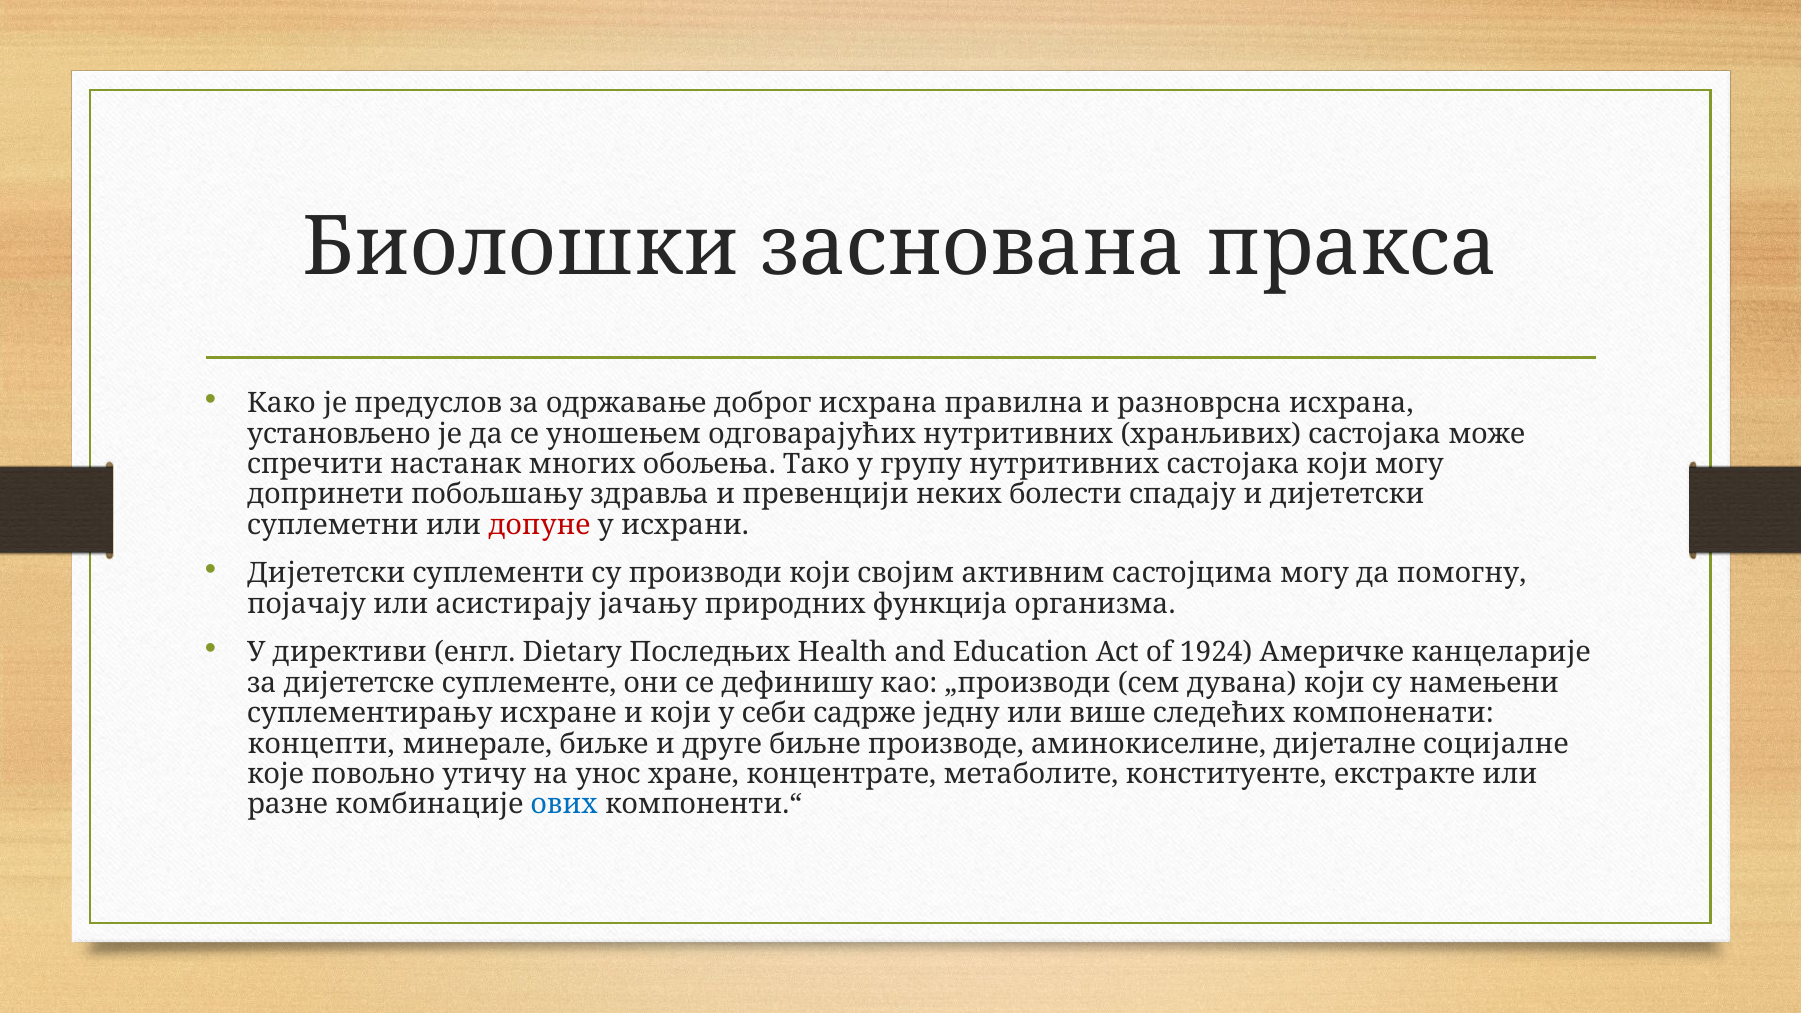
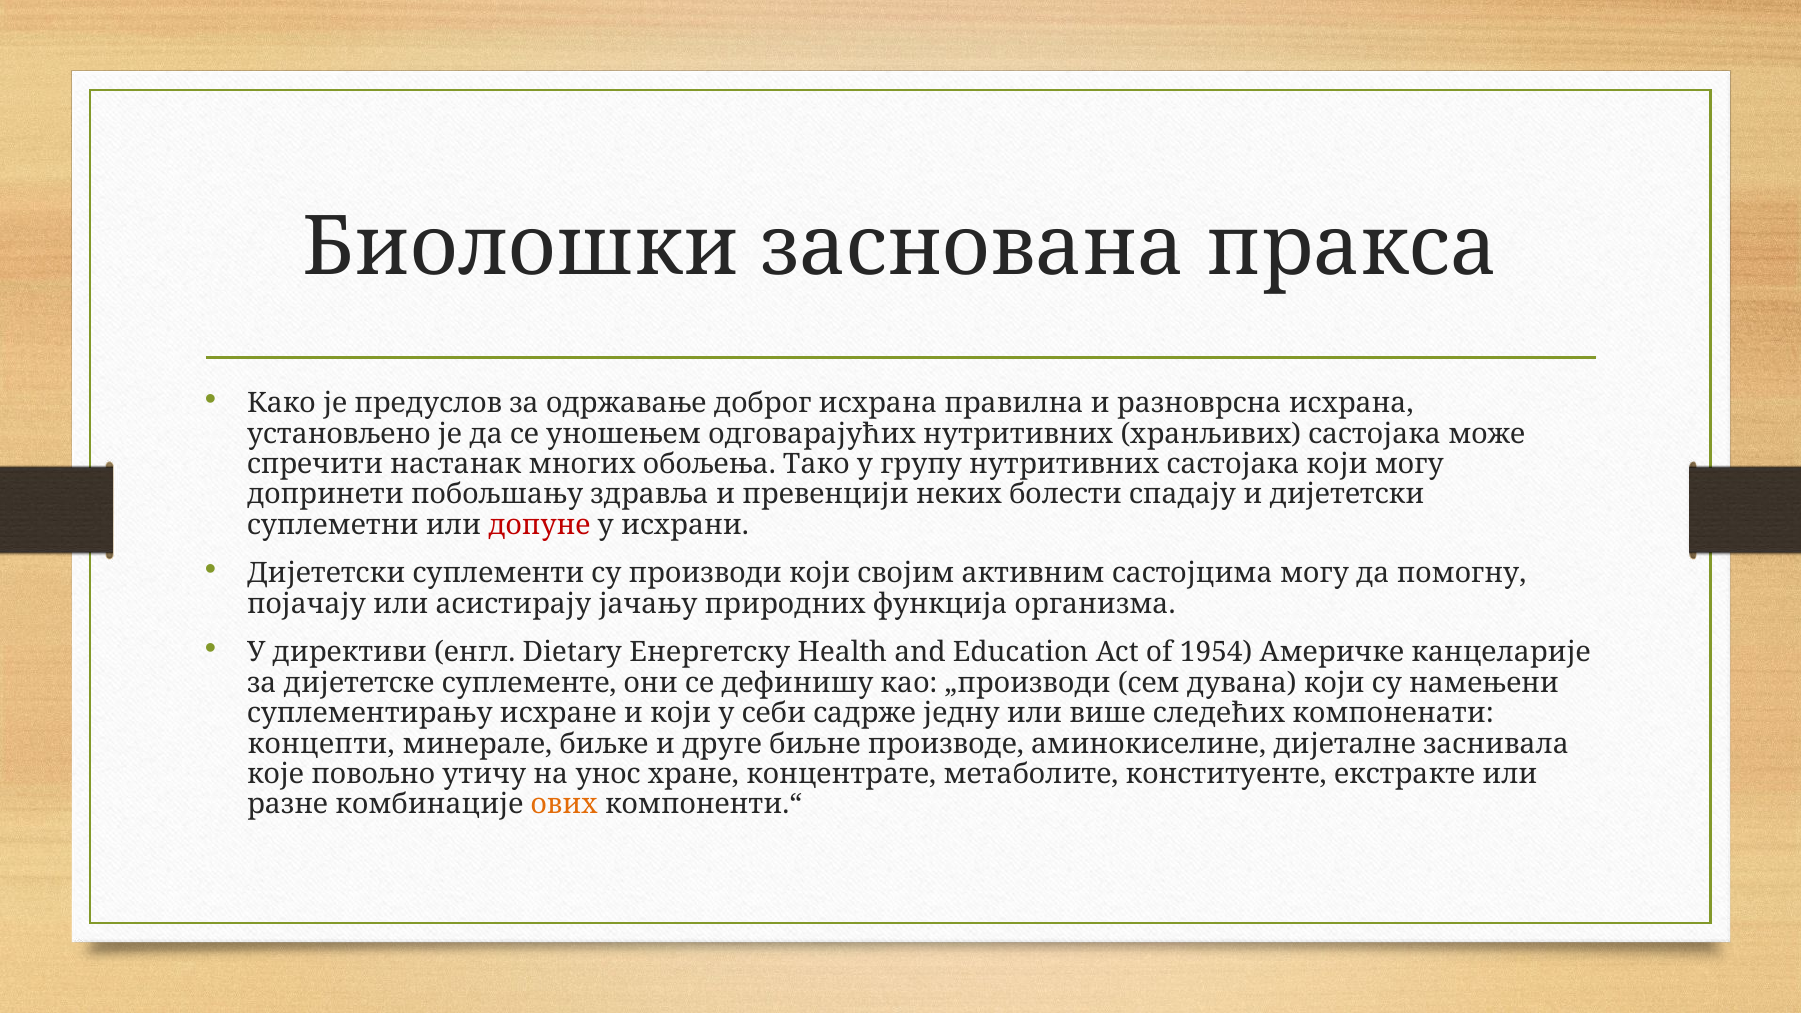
Последњих: Последњих -> Енергетску
1924: 1924 -> 1954
социјалне: социјалне -> заснивала
ових colour: blue -> orange
